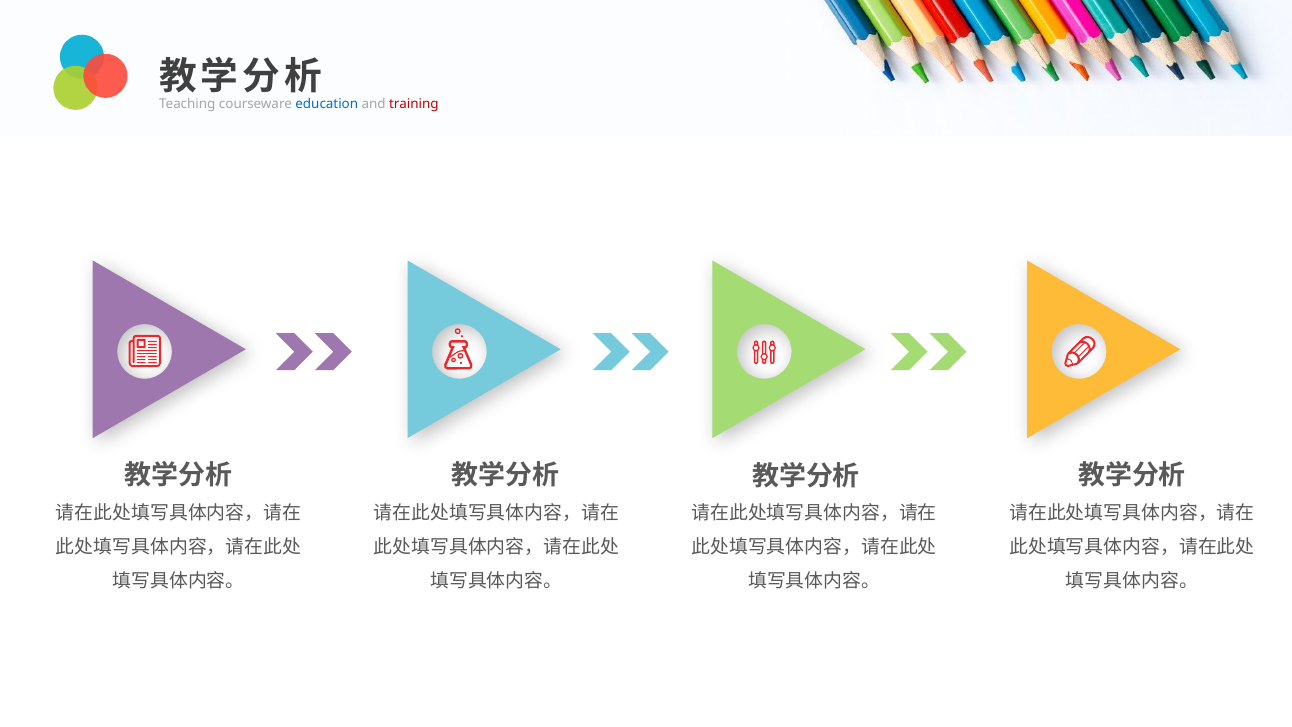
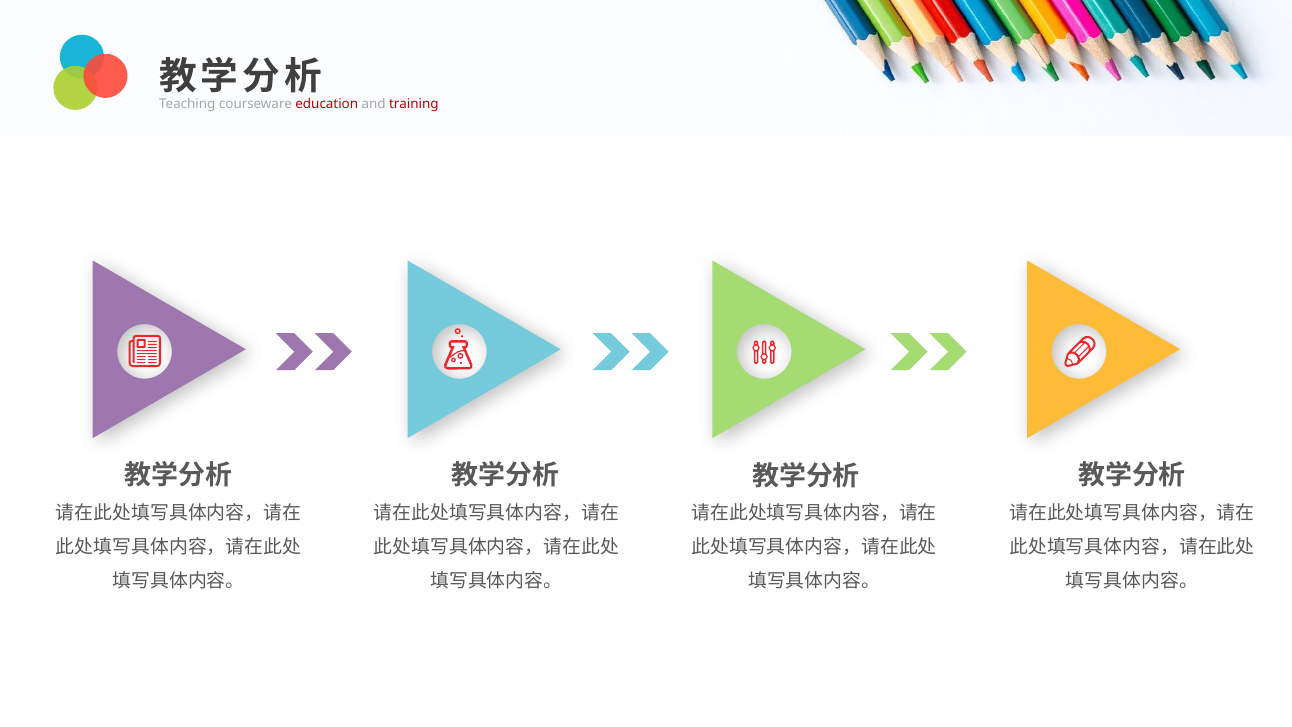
education colour: blue -> red
